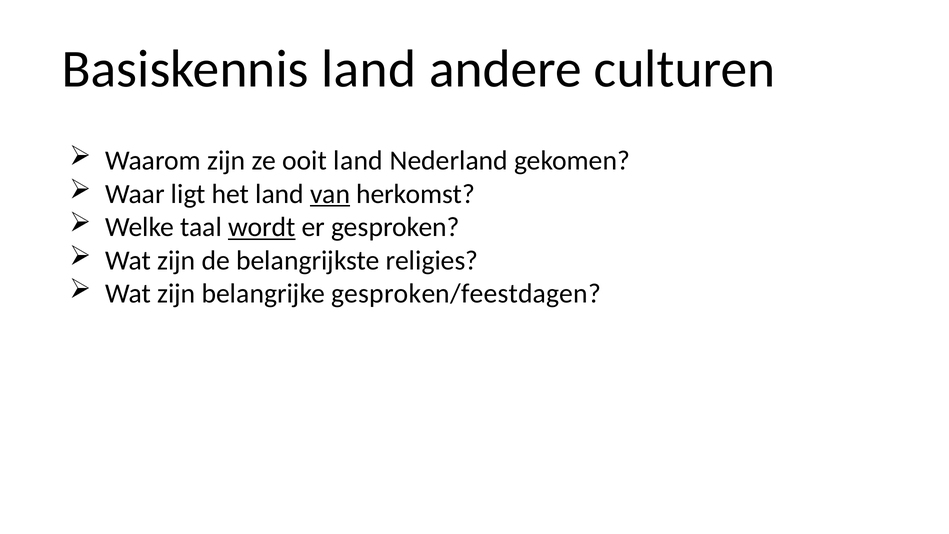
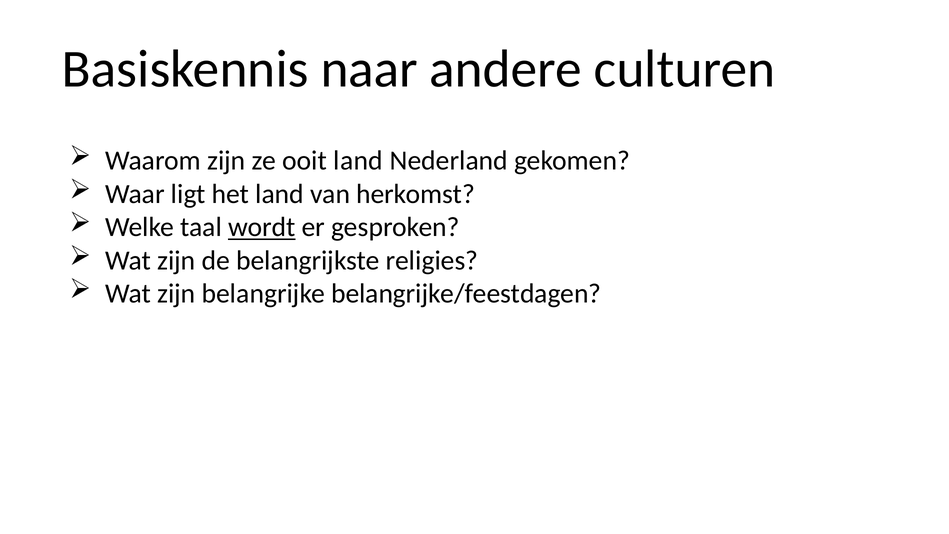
Basiskennis land: land -> naar
van underline: present -> none
gesproken/feestdagen: gesproken/feestdagen -> belangrijke/feestdagen
